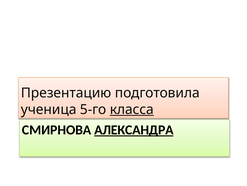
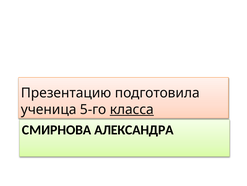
АЛЕКСАНДРА underline: present -> none
